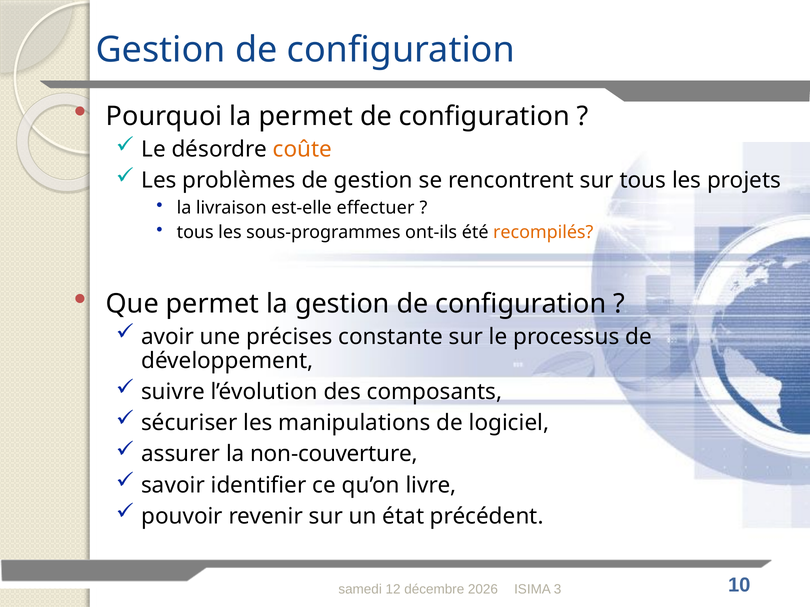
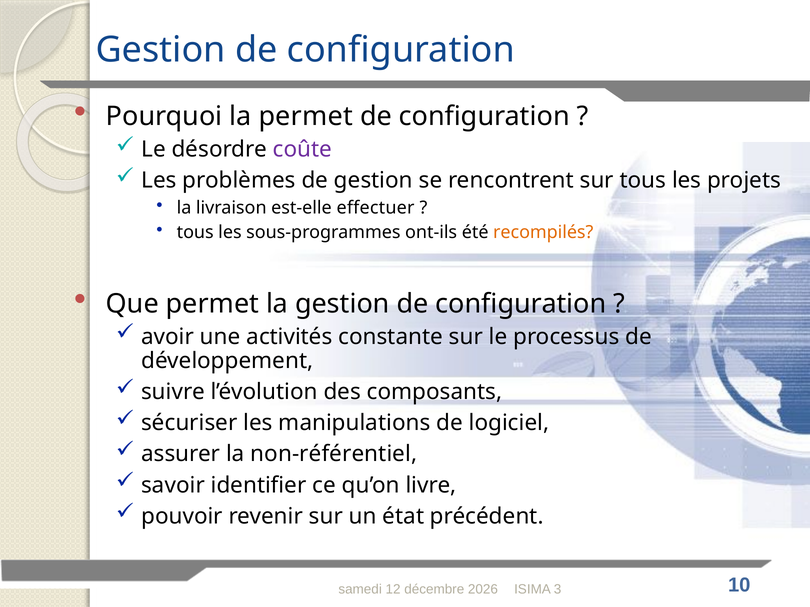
coûte colour: orange -> purple
précises: précises -> activités
non-couverture: non-couverture -> non-référentiel
